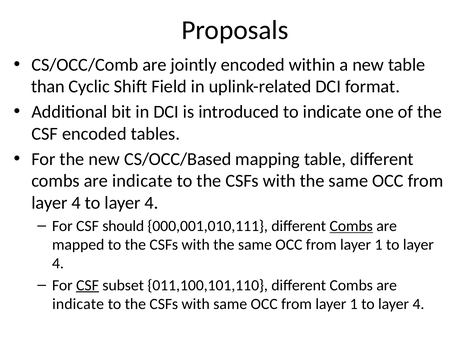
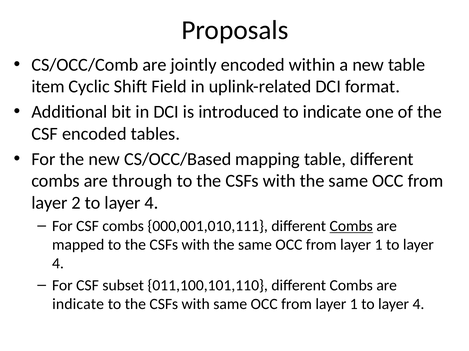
than: than -> item
indicate at (142, 181): indicate -> through
4 at (76, 203): 4 -> 2
CSF should: should -> combs
CSF at (88, 286) underline: present -> none
